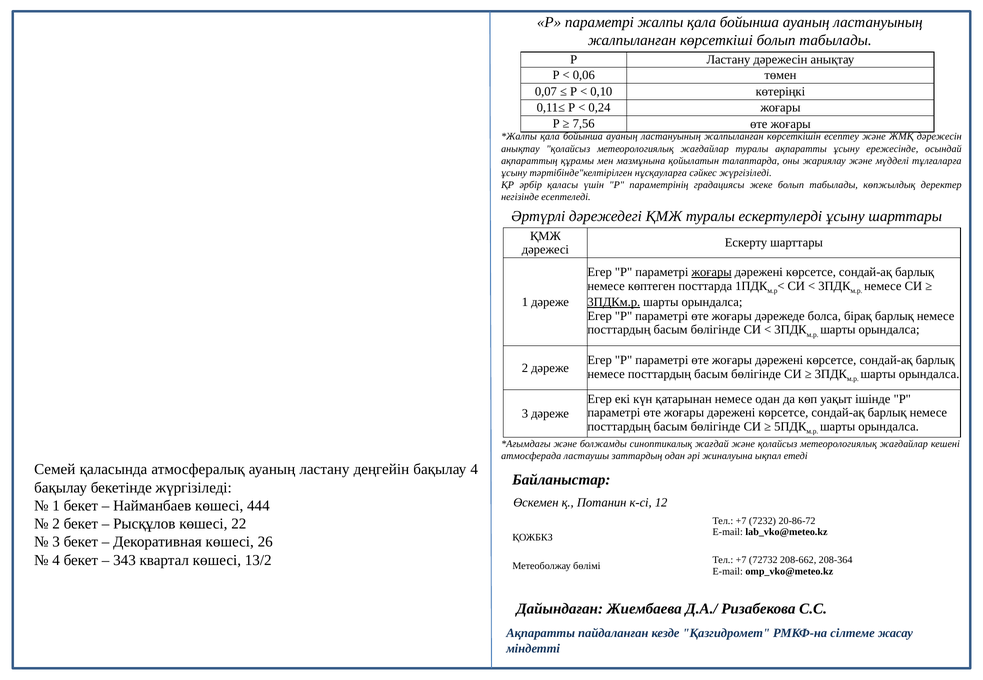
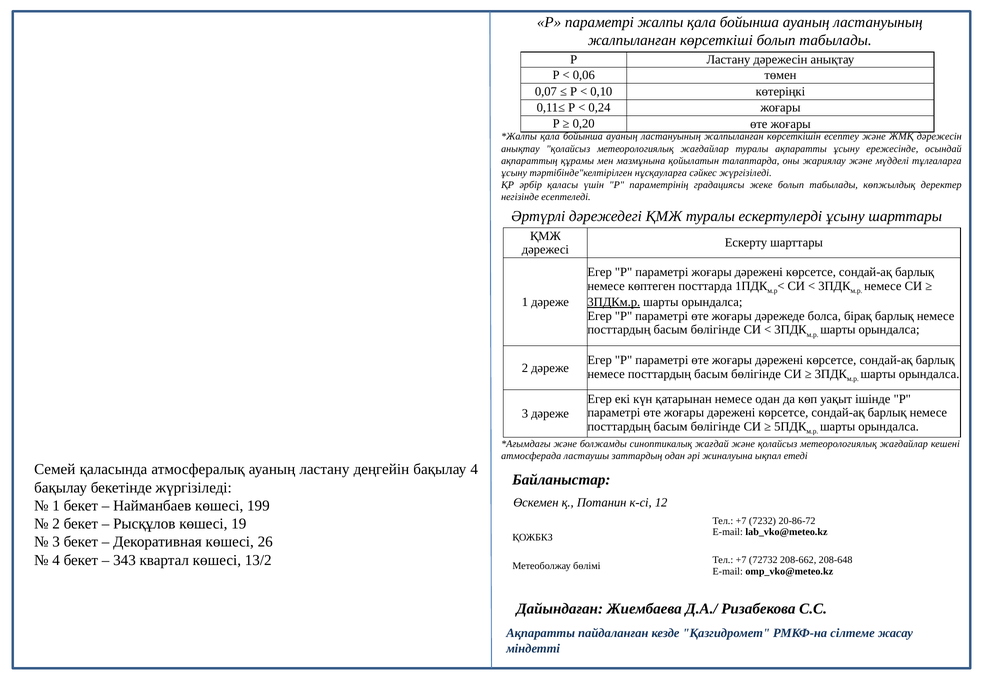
7,56: 7,56 -> 0,20
жоғары at (712, 272) underline: present -> none
444: 444 -> 199
22: 22 -> 19
208-364: 208-364 -> 208-648
